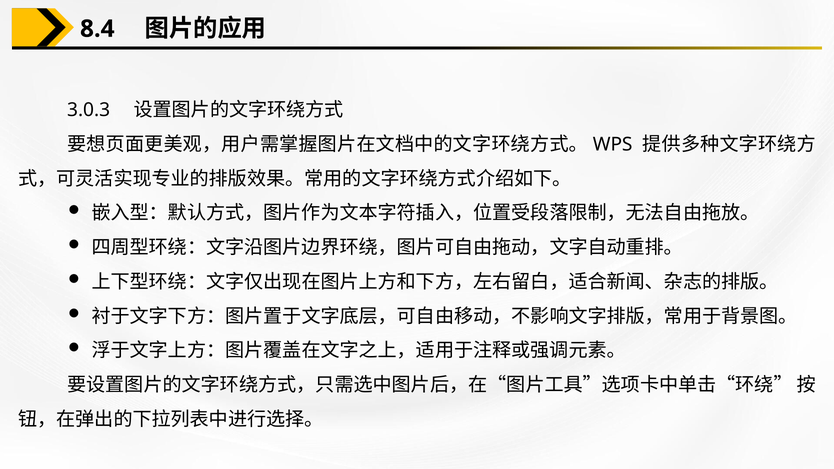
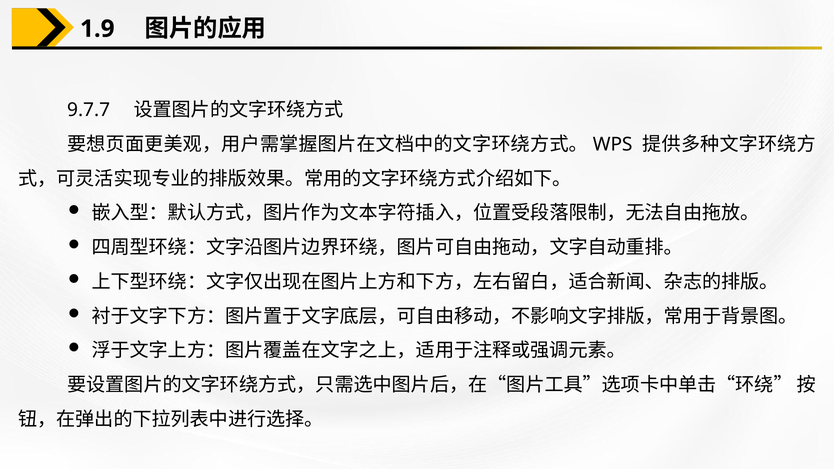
8.4: 8.4 -> 1.9
3.0.3: 3.0.3 -> 9.7.7
